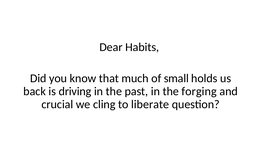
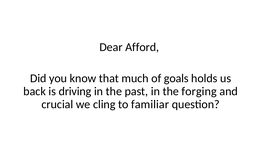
Habits: Habits -> Afford
small: small -> goals
liberate: liberate -> familiar
